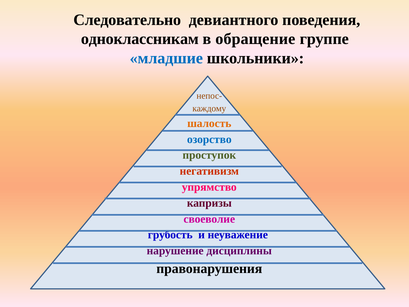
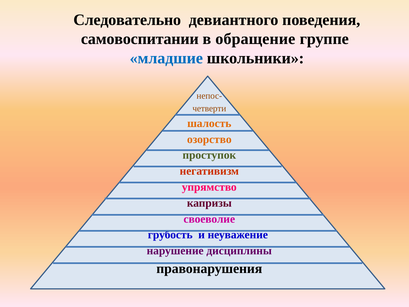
одноклассникам: одноклассникам -> самовоспитании
каждому: каждому -> четверти
озорство colour: blue -> orange
